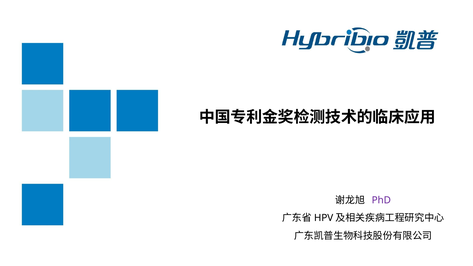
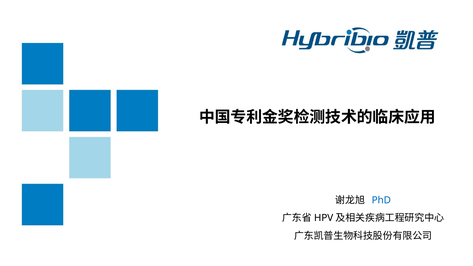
PhD colour: purple -> blue
